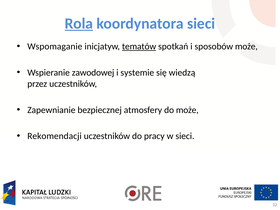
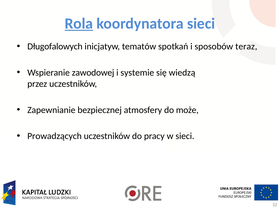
Wspomaganie: Wspomaganie -> Długofalowych
tematów underline: present -> none
sposobów może: może -> teraz
Rekomendacji: Rekomendacji -> Prowadzących
